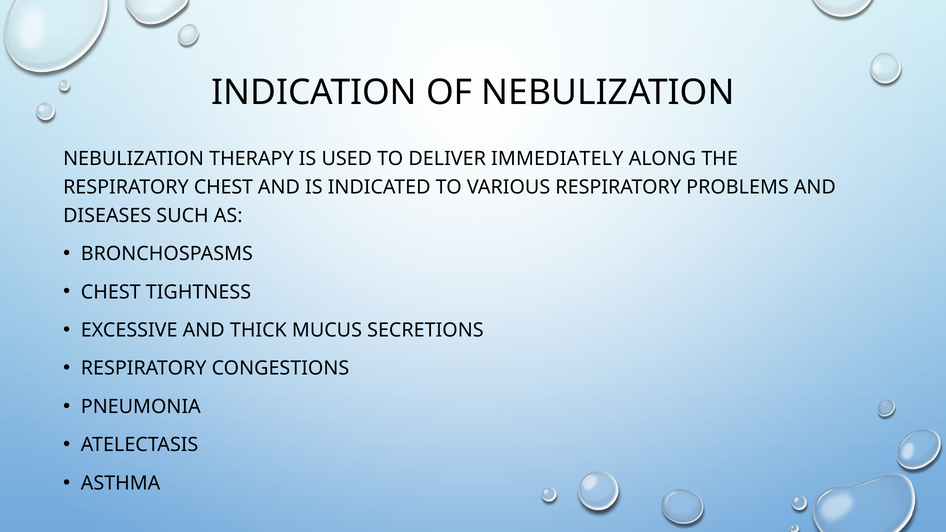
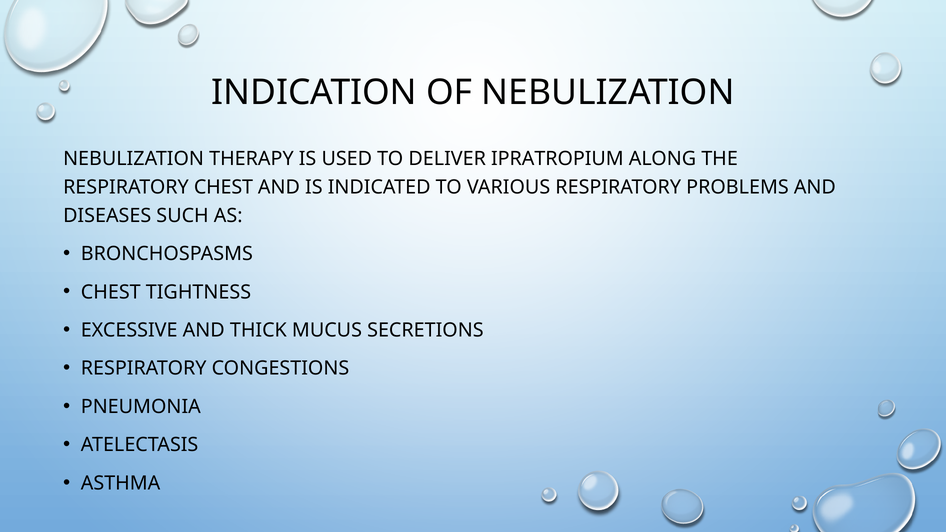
IMMEDIATELY: IMMEDIATELY -> IPRATROPIUM
